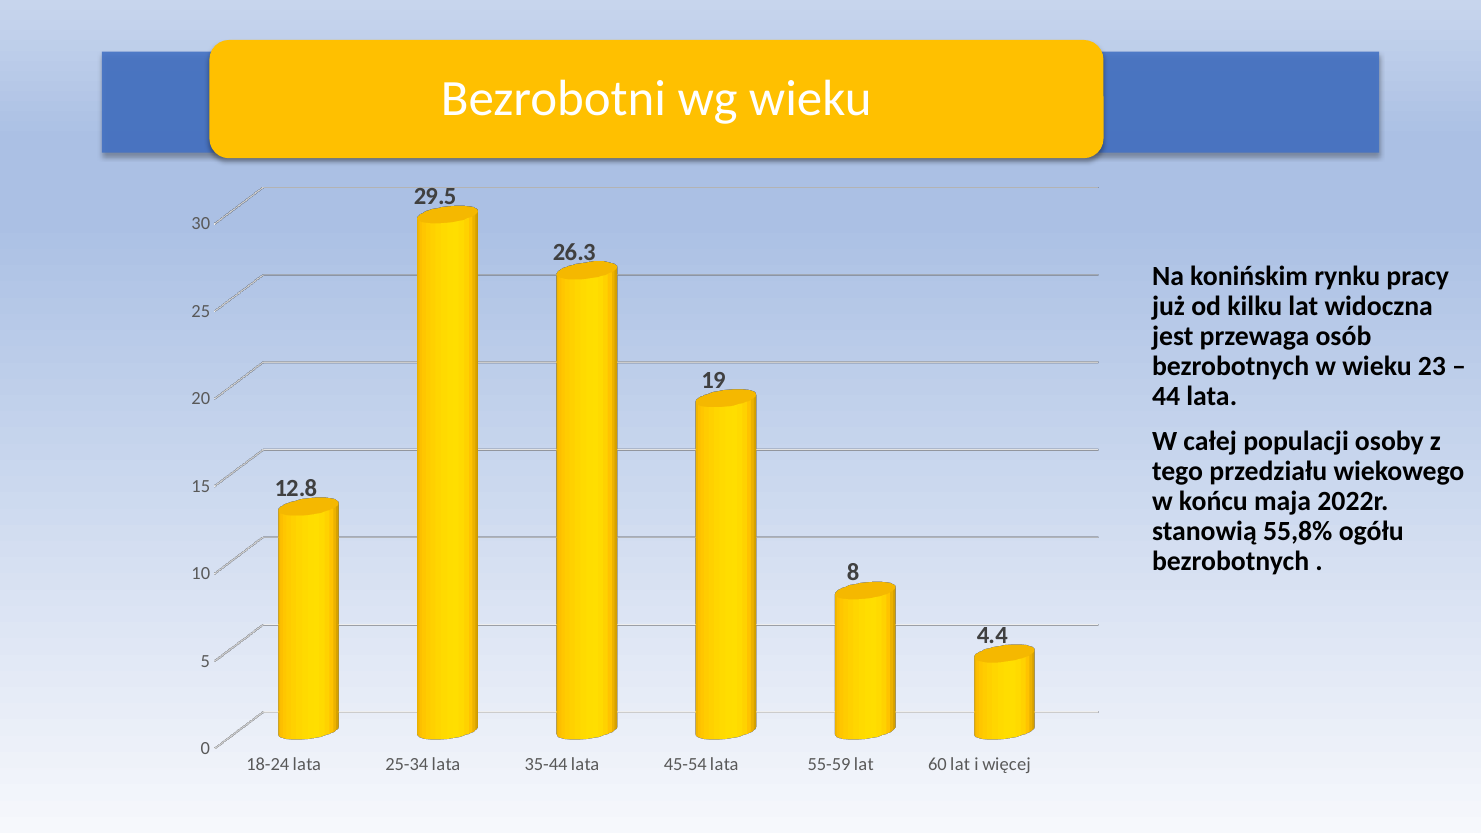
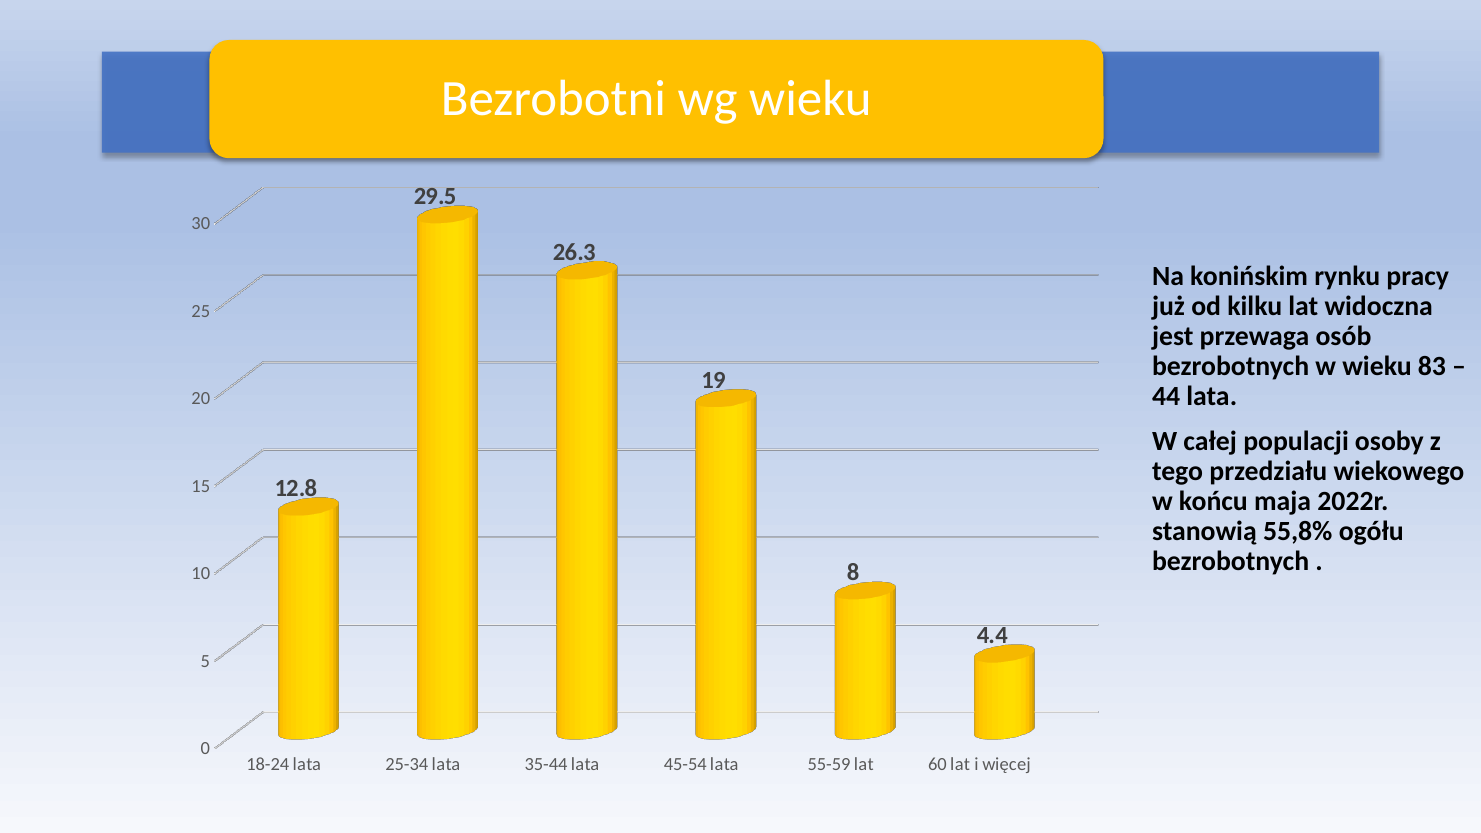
23: 23 -> 83
